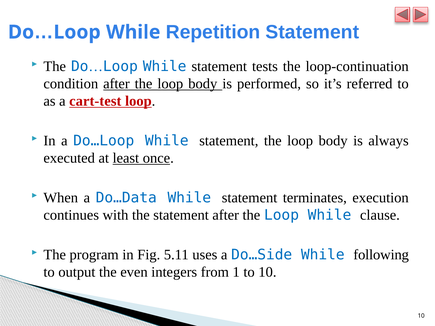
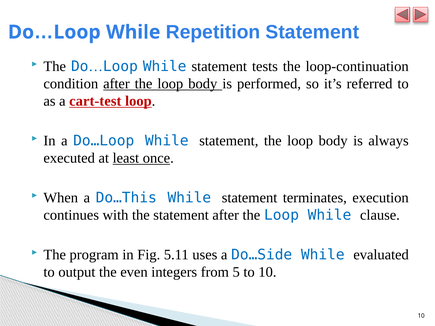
Do…Data: Do…Data -> Do…This
following: following -> evaluated
1: 1 -> 5
